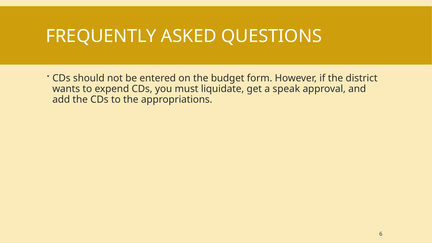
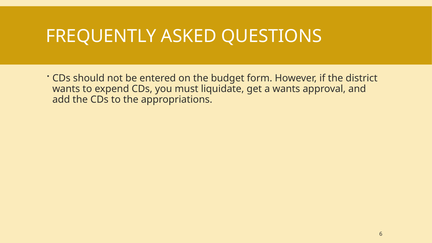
a speak: speak -> wants
